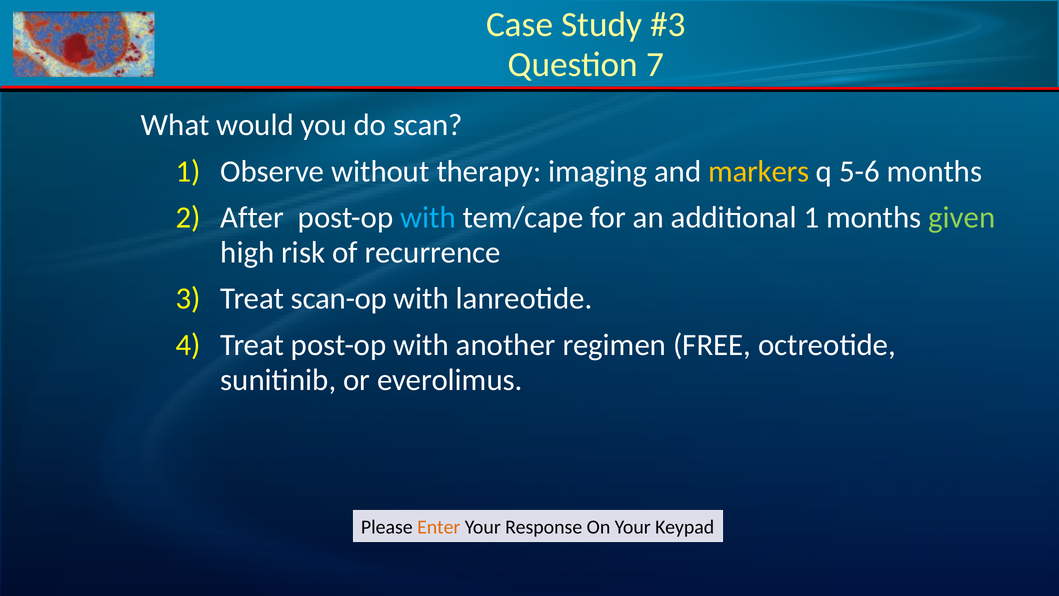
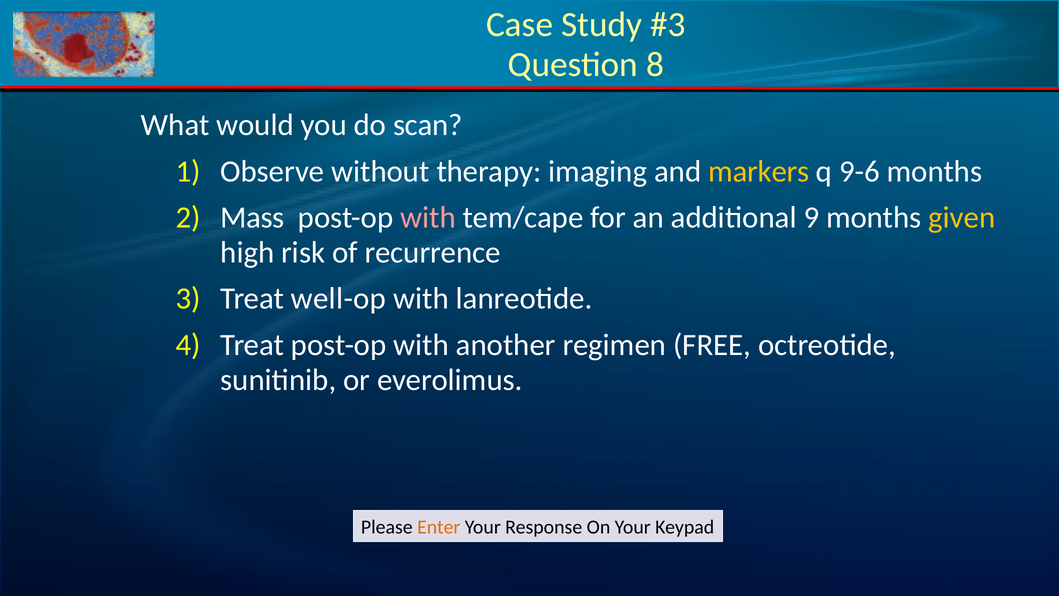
7: 7 -> 8
5-6: 5-6 -> 9-6
After: After -> Mass
with at (428, 217) colour: light blue -> pink
additional 1: 1 -> 9
given colour: light green -> yellow
scan-op: scan-op -> well-op
